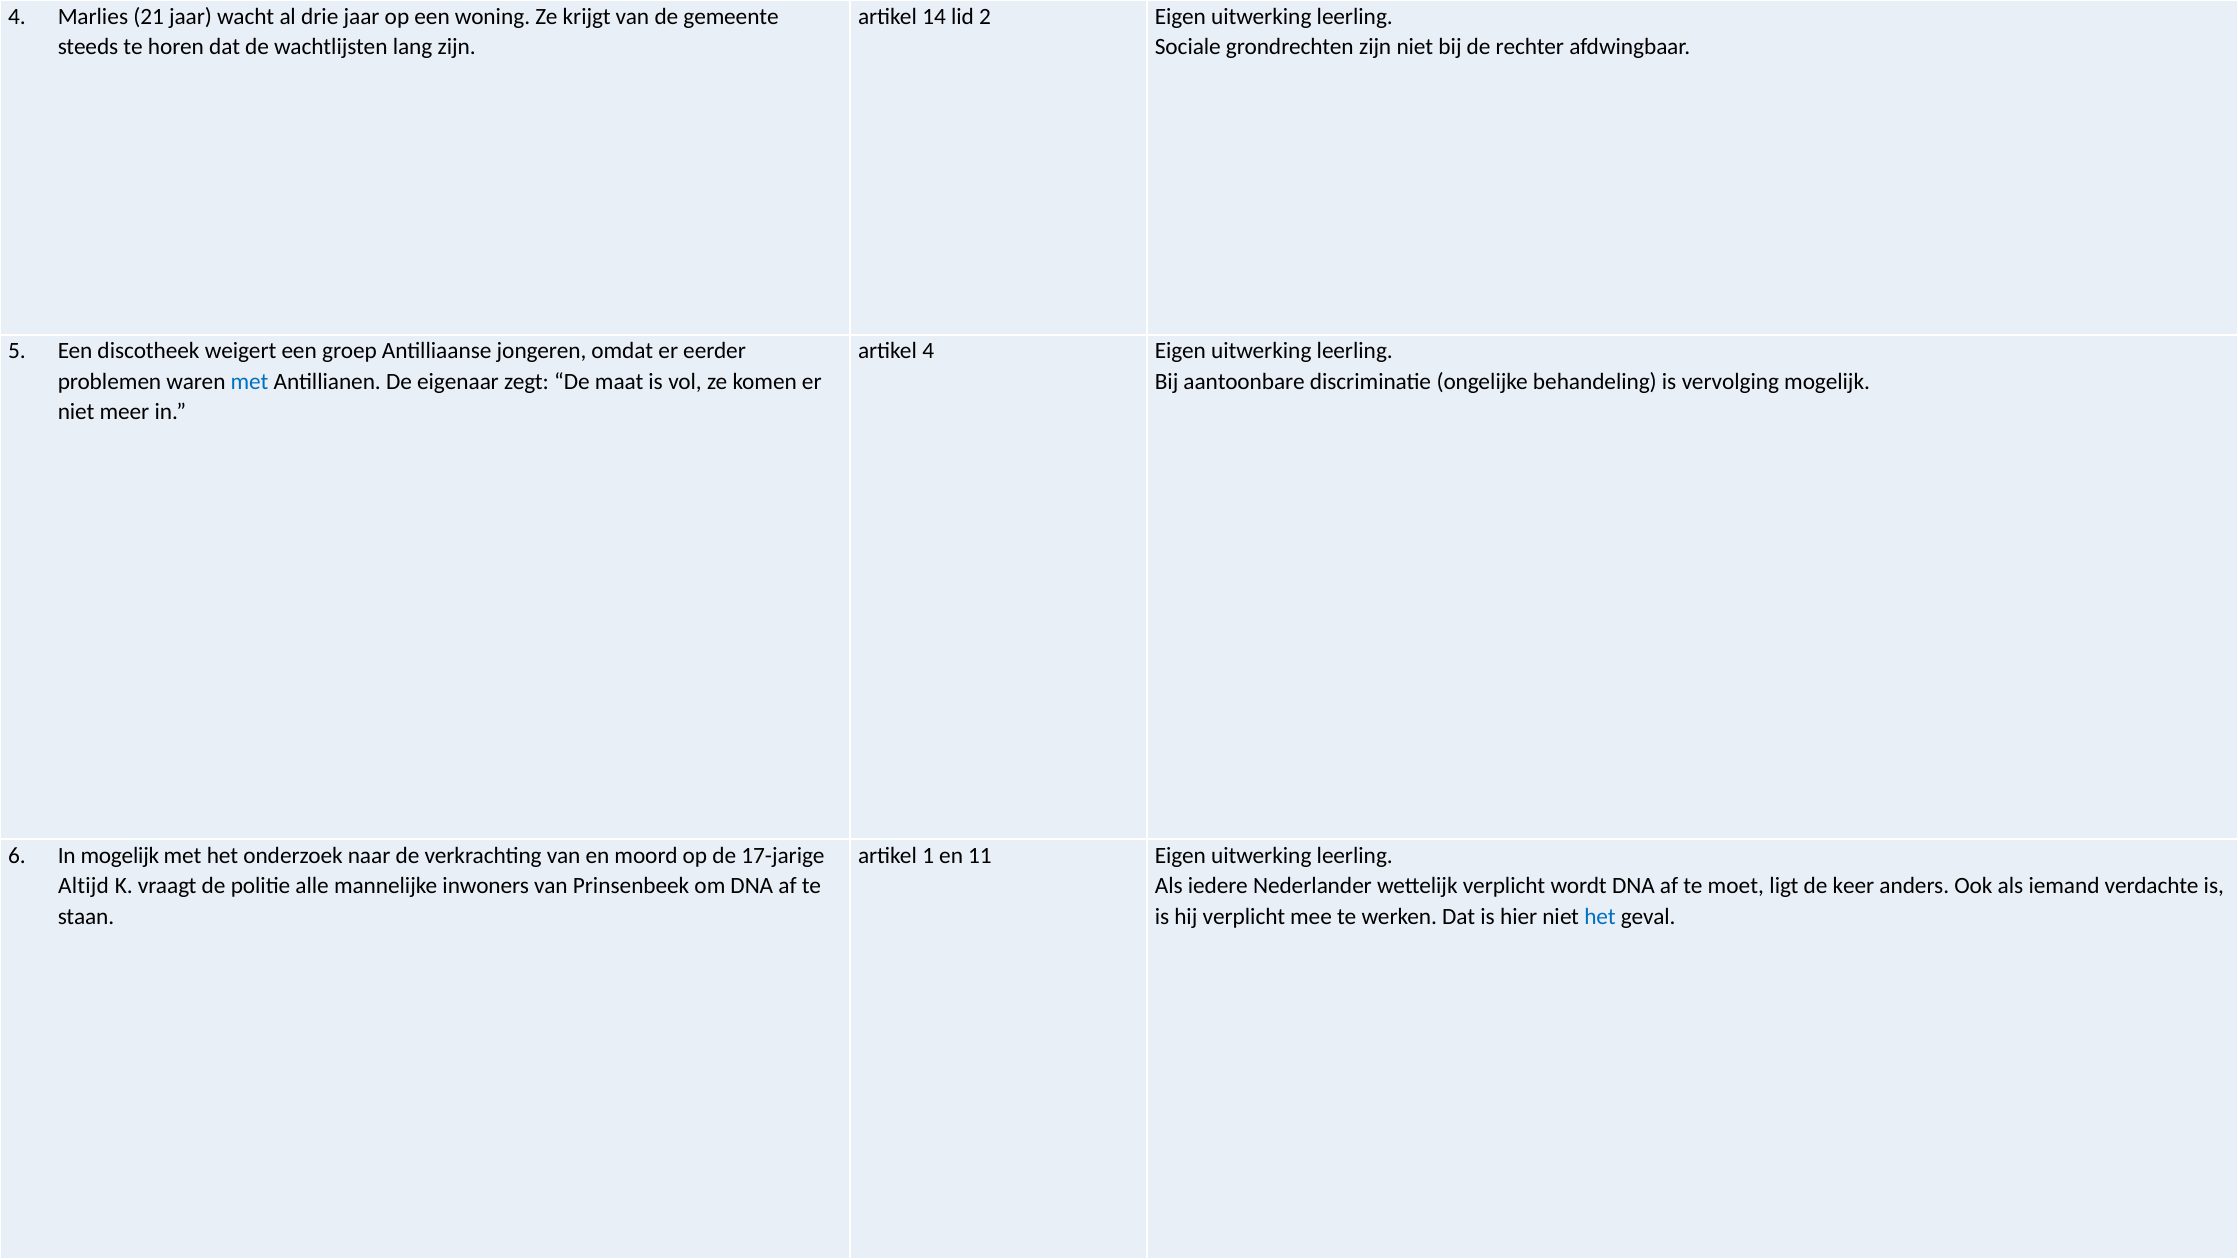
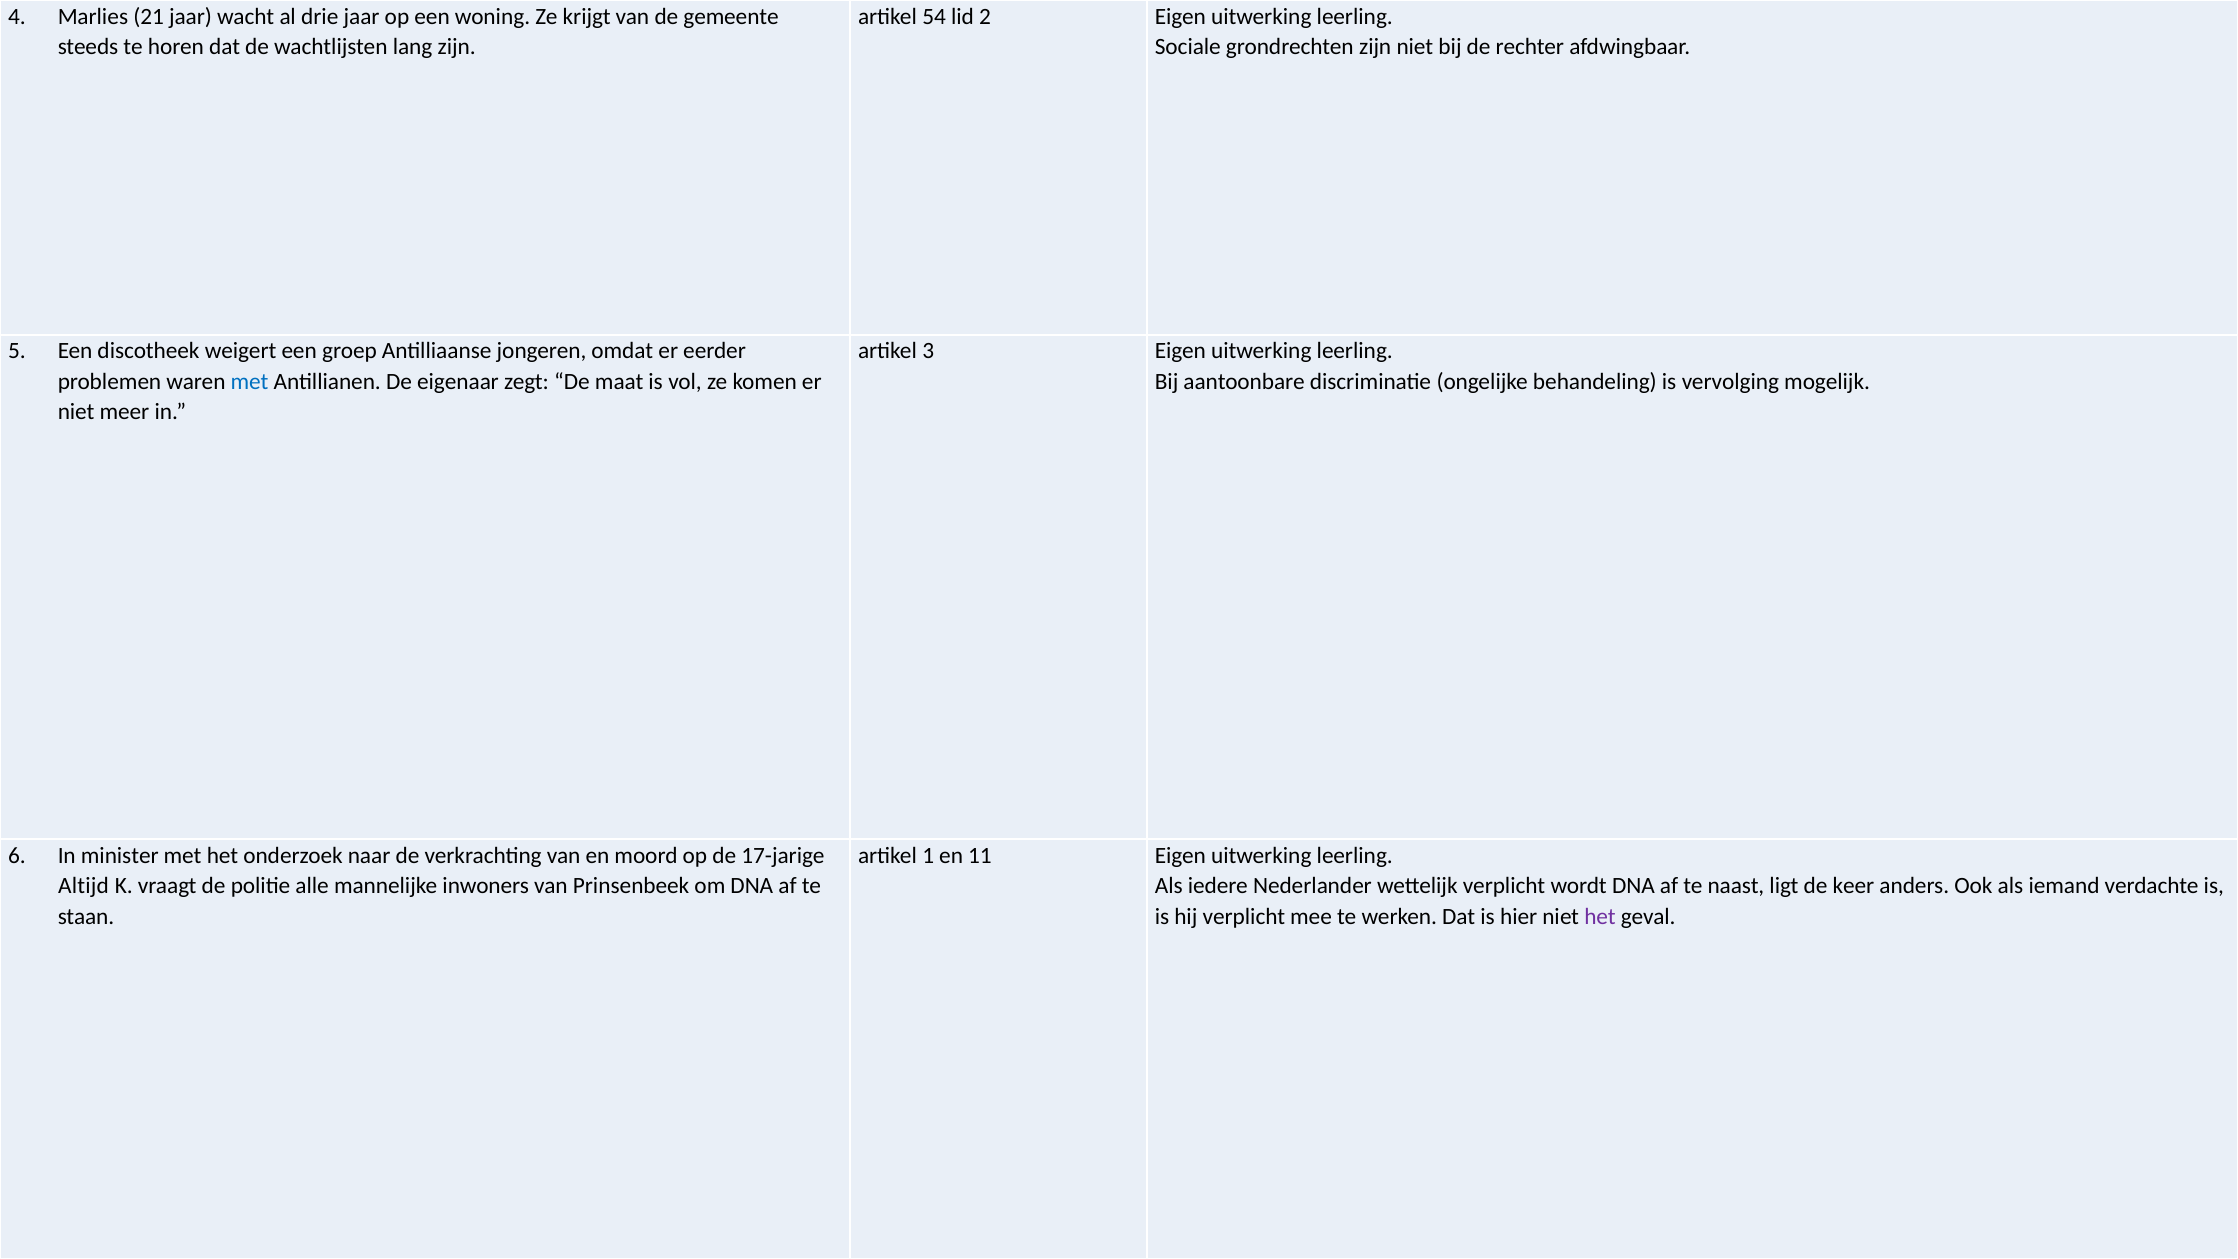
14: 14 -> 54
artikel 4: 4 -> 3
In mogelijk: mogelijk -> minister
moet: moet -> naast
het at (1600, 916) colour: blue -> purple
